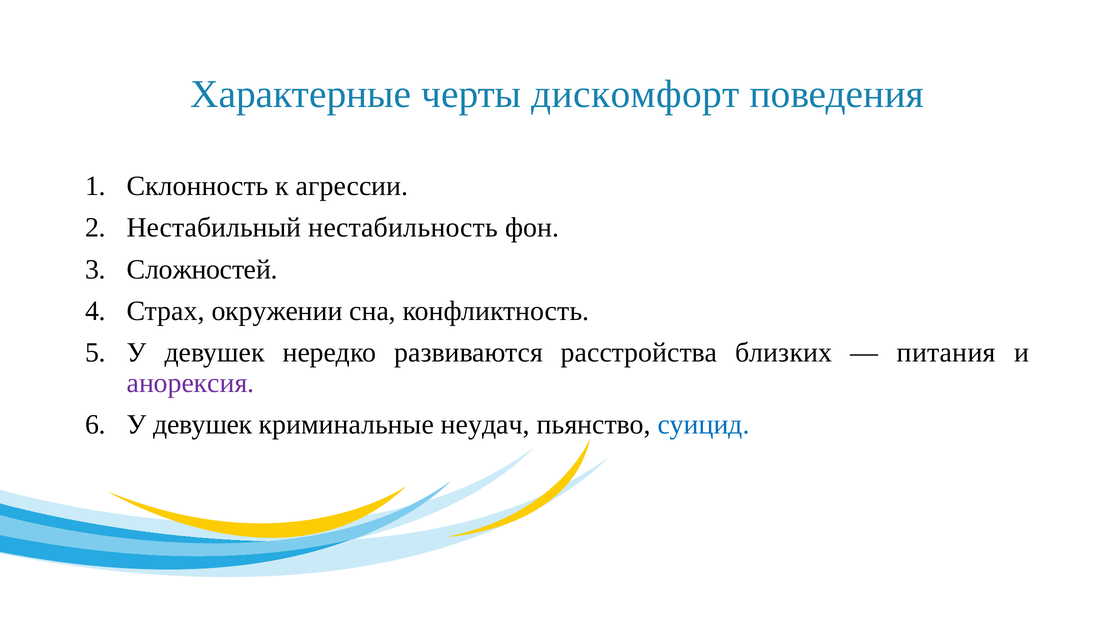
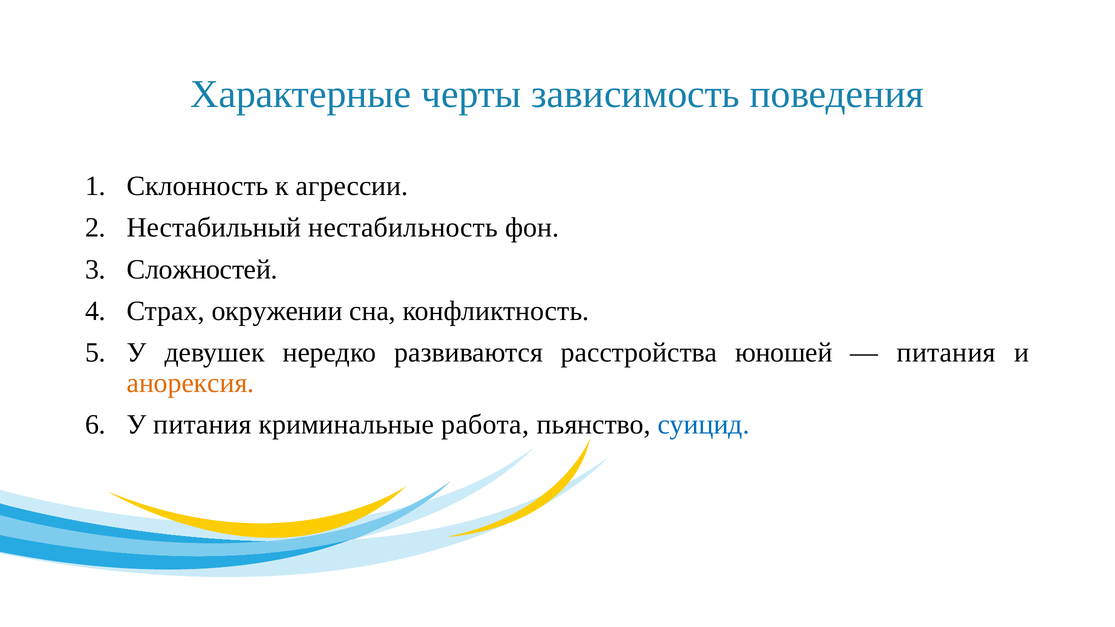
дискомфорт: дискомфорт -> зависимость
близких: близких -> юношей
анорексия colour: purple -> orange
девушек at (203, 425): девушек -> питания
неудач: неудач -> работа
